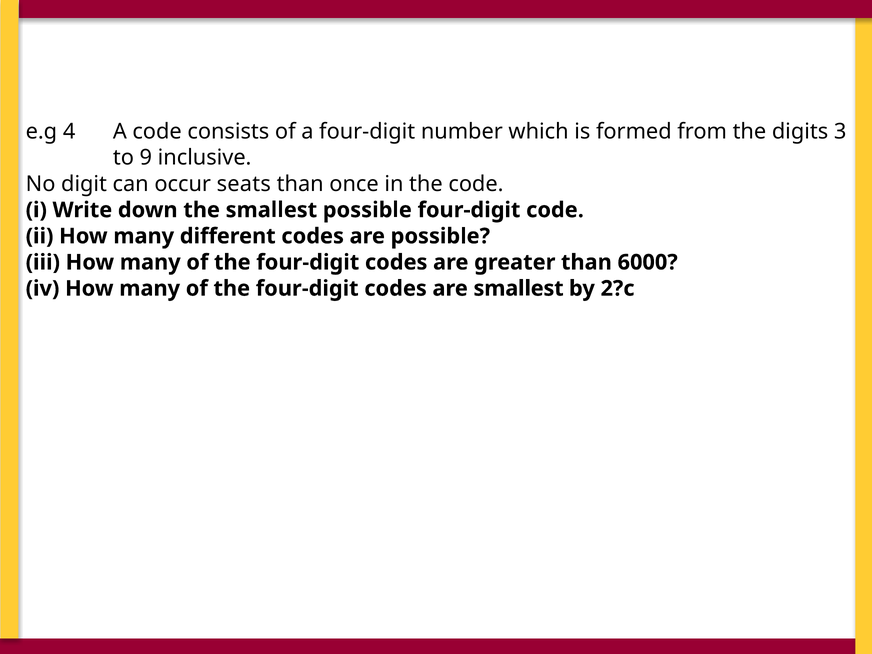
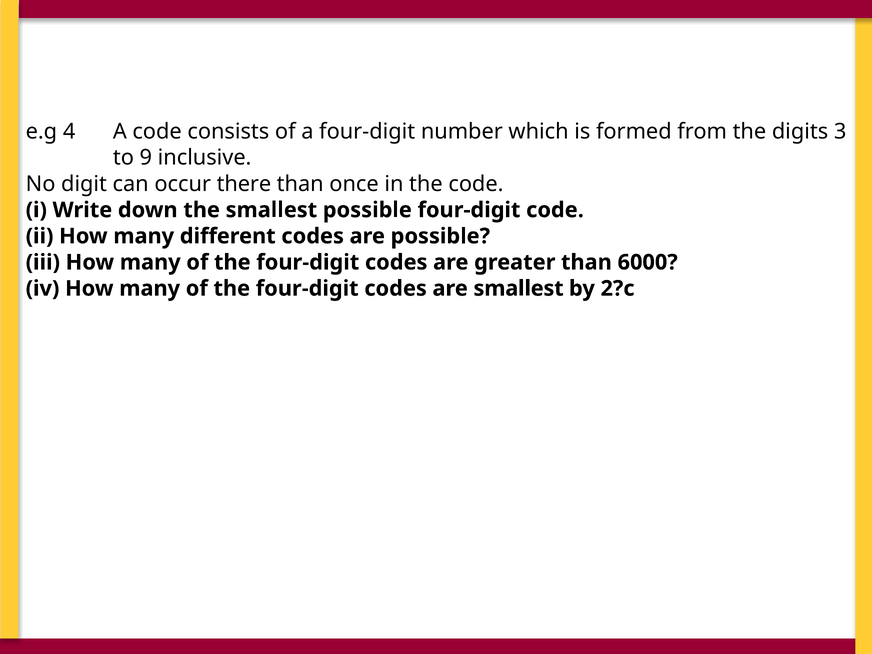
seats: seats -> there
